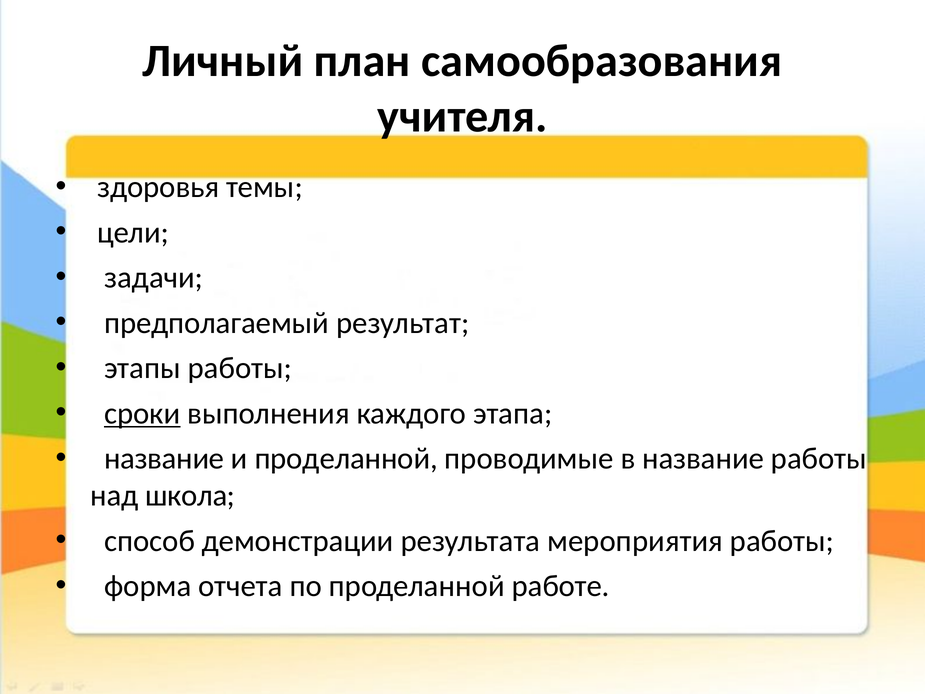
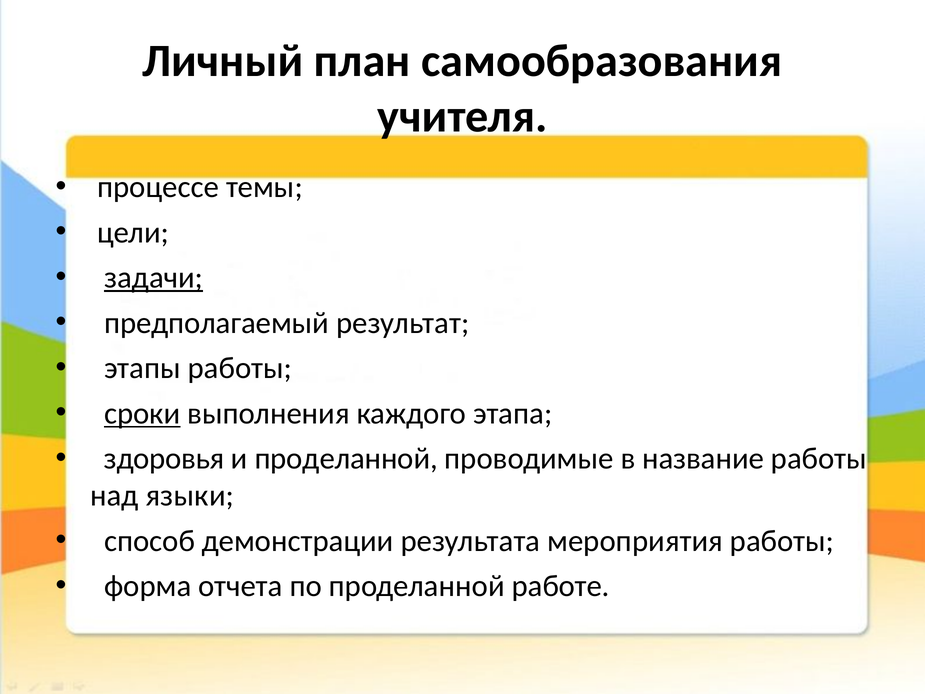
здоровья: здоровья -> процессе
задачи underline: none -> present
название at (164, 459): название -> здоровья
школа: школа -> языки
